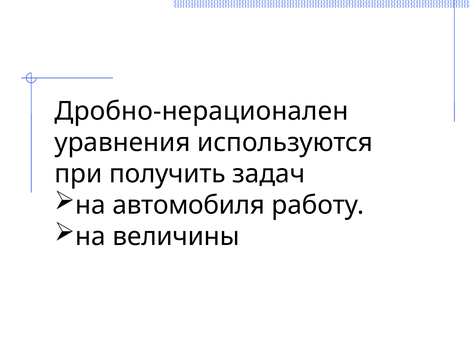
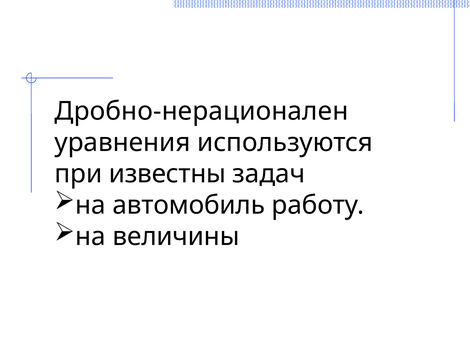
получить: получить -> известны
автомобиля: автомобиля -> автомобиль
